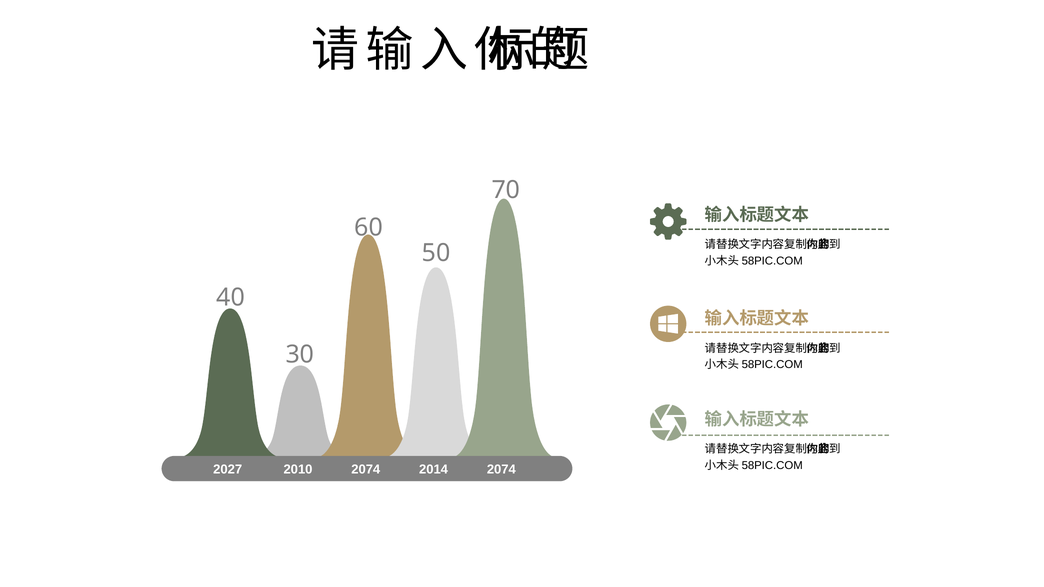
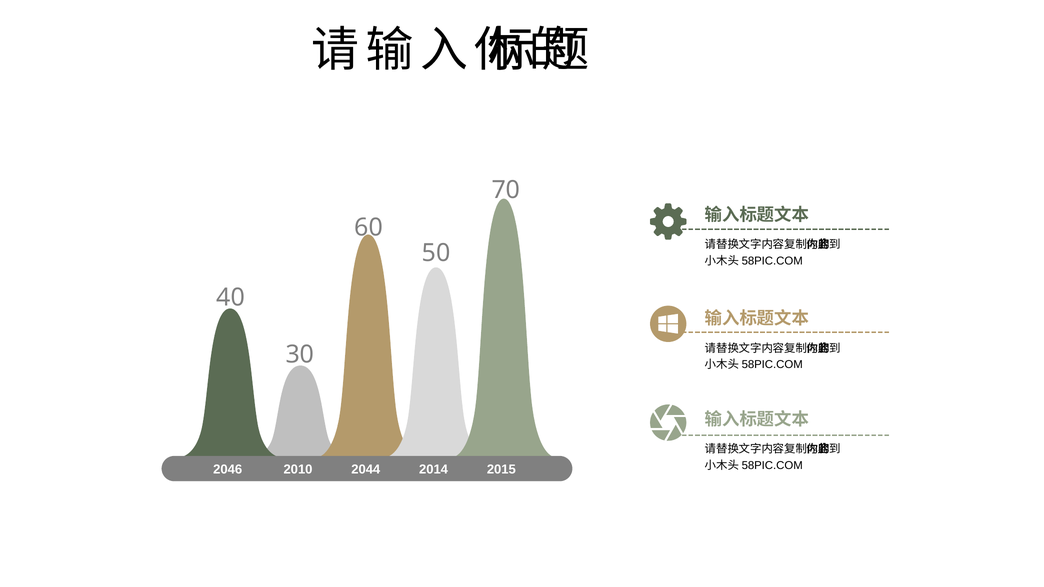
2027: 2027 -> 2046
2074 at (366, 470): 2074 -> 2044
2074 at (501, 470): 2074 -> 2015
